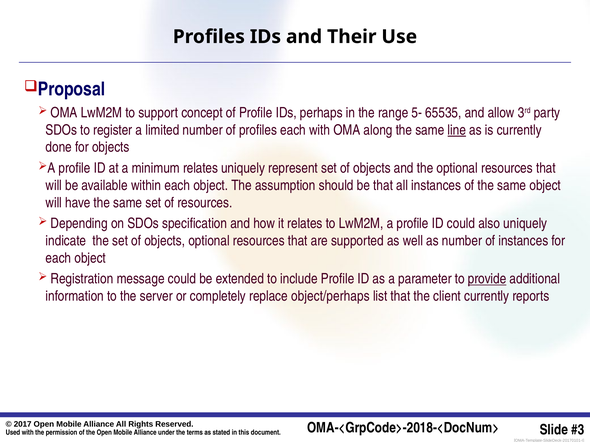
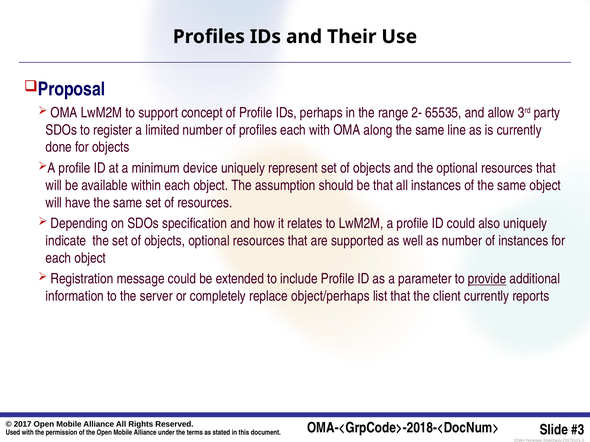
5-: 5- -> 2-
line underline: present -> none
minimum relates: relates -> device
